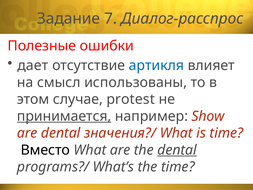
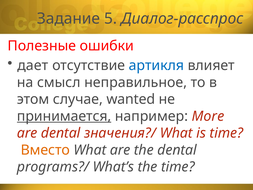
7: 7 -> 5
использованы: использованы -> неправильное
protest: protest -> wanted
Show: Show -> More
Вместо colour: black -> orange
dental at (177, 150) underline: present -> none
